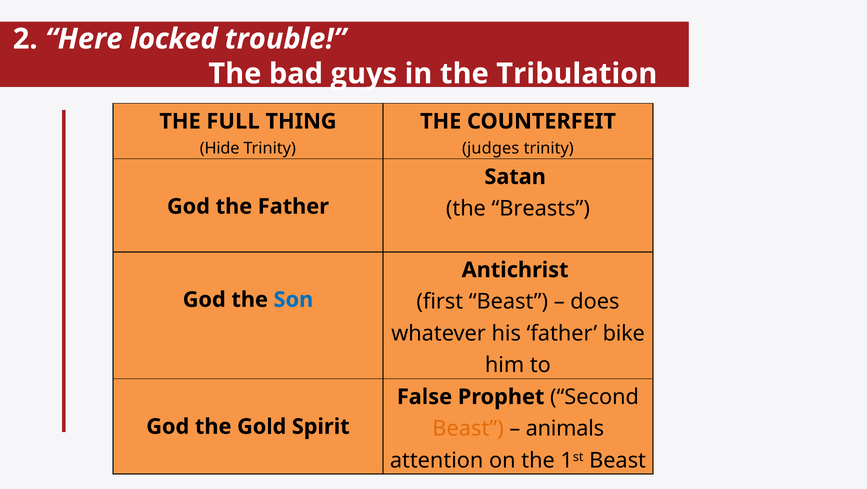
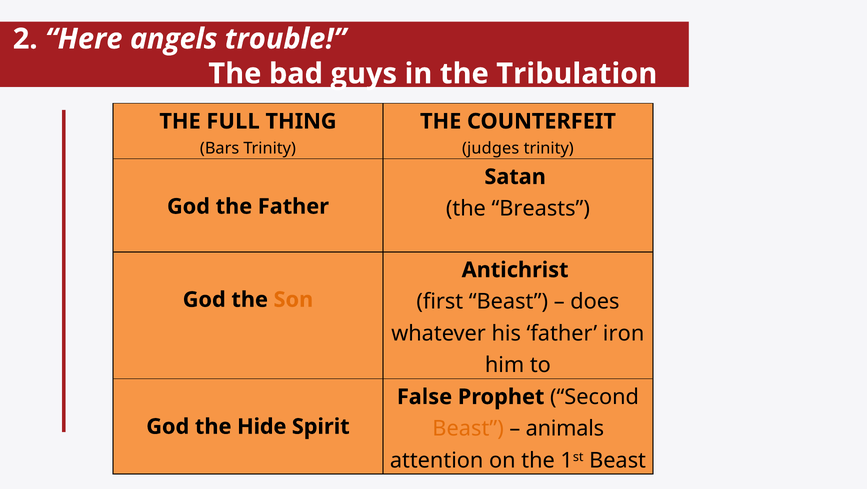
locked: locked -> angels
Hide: Hide -> Bars
Son colour: blue -> orange
bike: bike -> iron
Gold: Gold -> Hide
